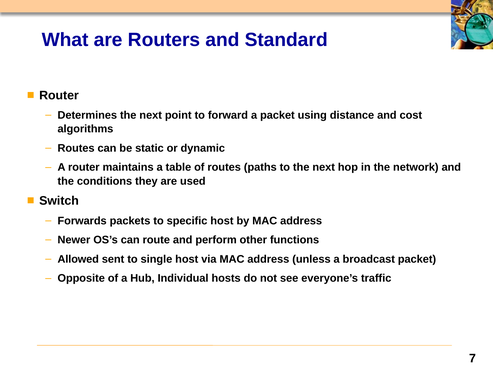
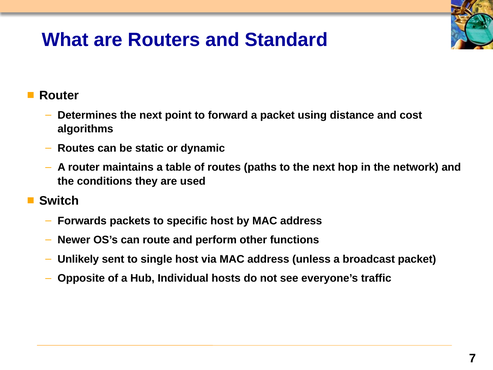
Allowed: Allowed -> Unlikely
